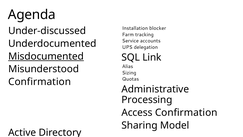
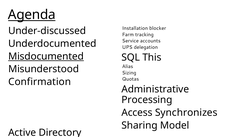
Agenda underline: none -> present
Link: Link -> This
Access Confirmation: Confirmation -> Synchronizes
